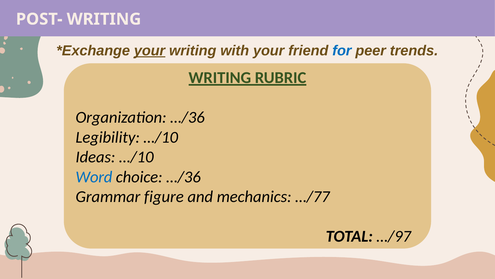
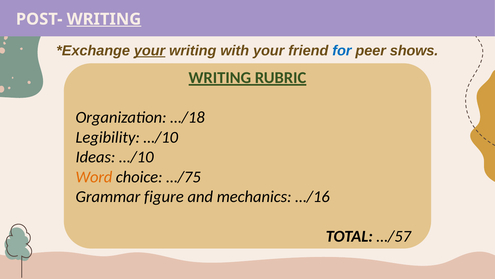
WRITING at (104, 19) underline: none -> present
trends: trends -> shows
Organization …/36: …/36 -> …/18
Word colour: blue -> orange
choice …/36: …/36 -> …/75
…/77: …/77 -> …/16
…/97: …/97 -> …/57
